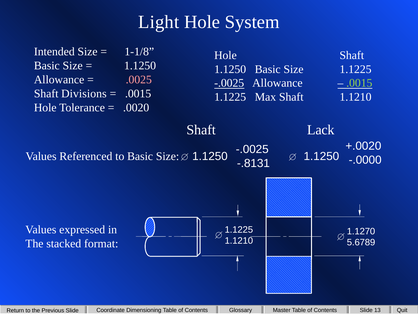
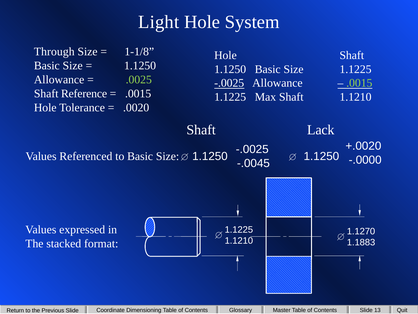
Intended: Intended -> Through
.0025 colour: pink -> light green
Divisions: Divisions -> Reference
-.8131: -.8131 -> -.0045
5.6789: 5.6789 -> 1.1883
